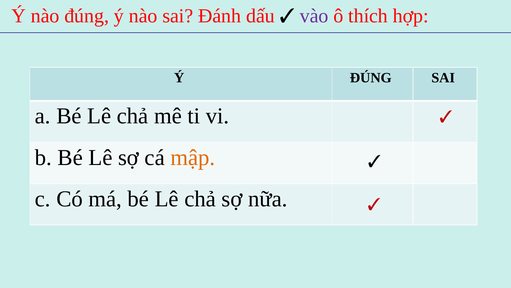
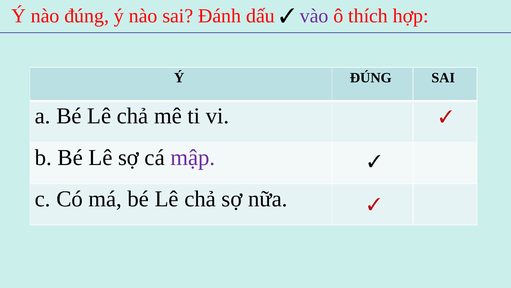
mập colour: orange -> purple
